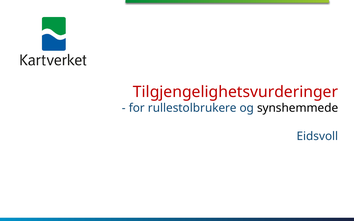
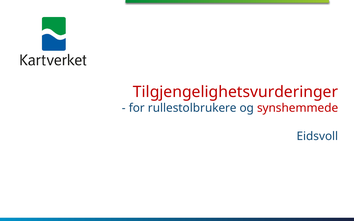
synshemmede colour: black -> red
